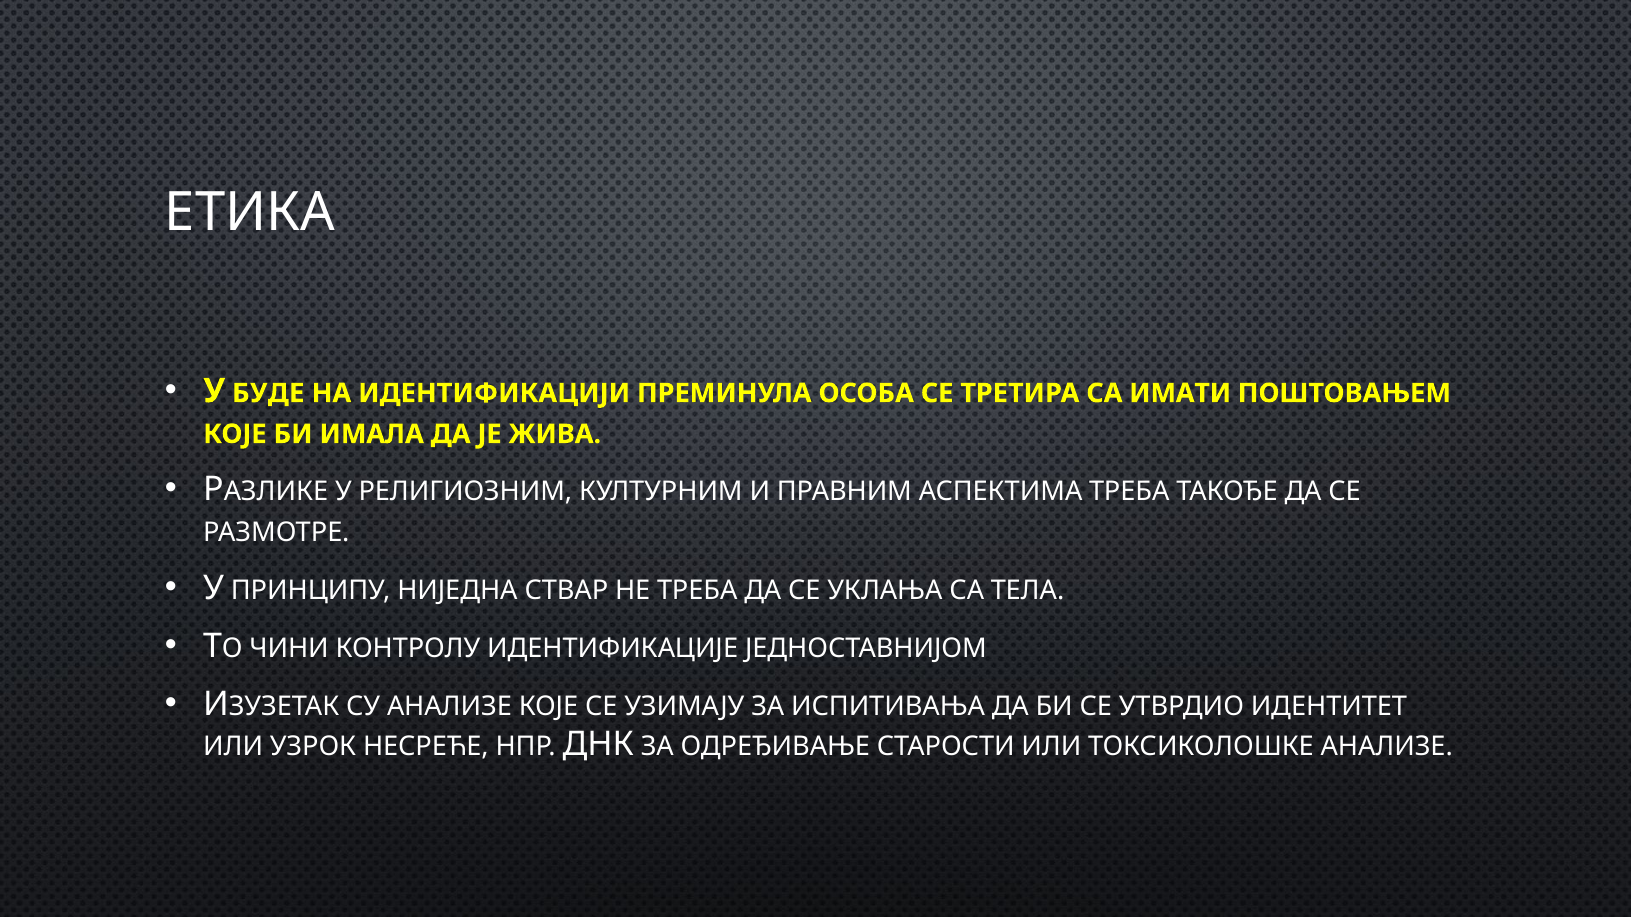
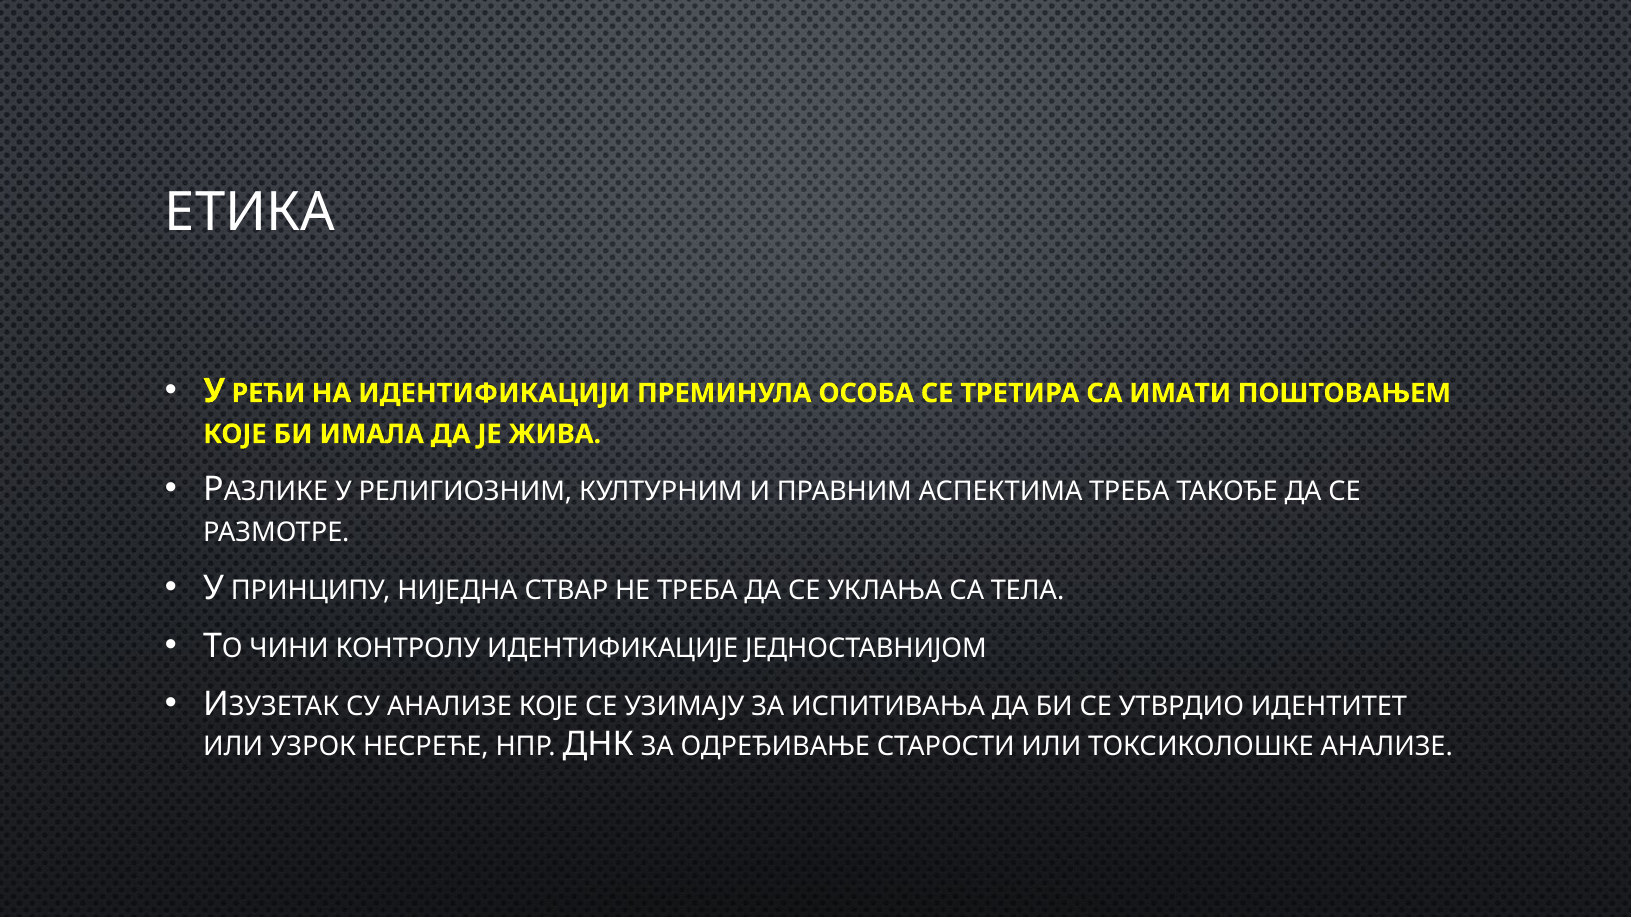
БУДЕ: БУДЕ -> РЕЋИ
